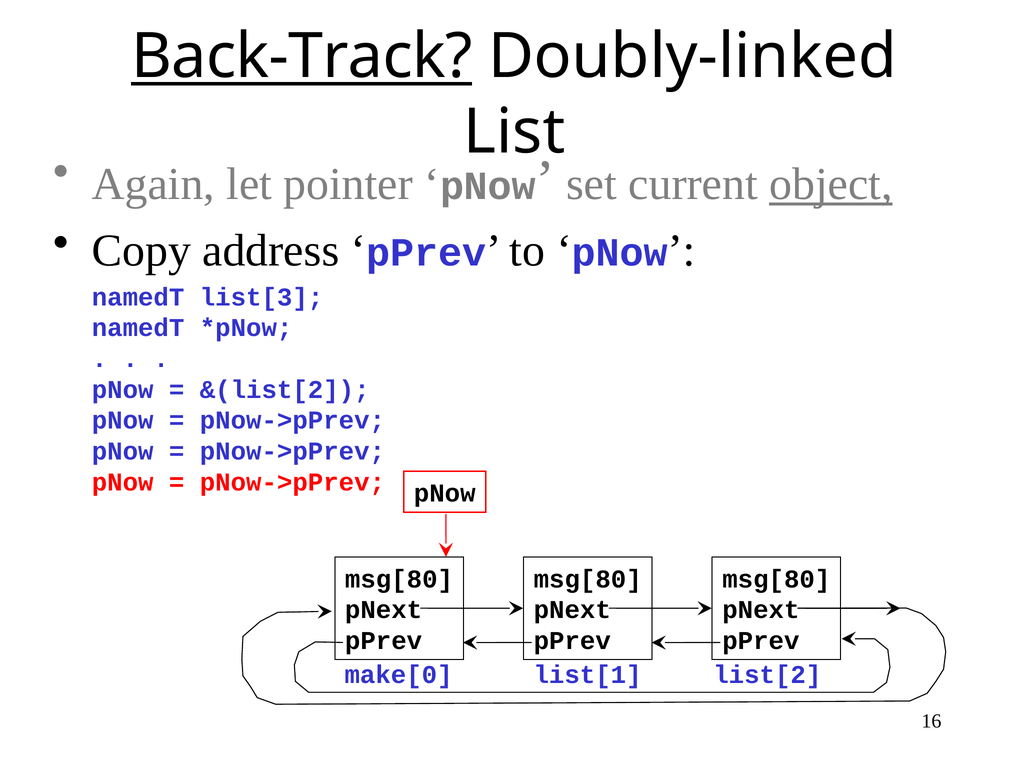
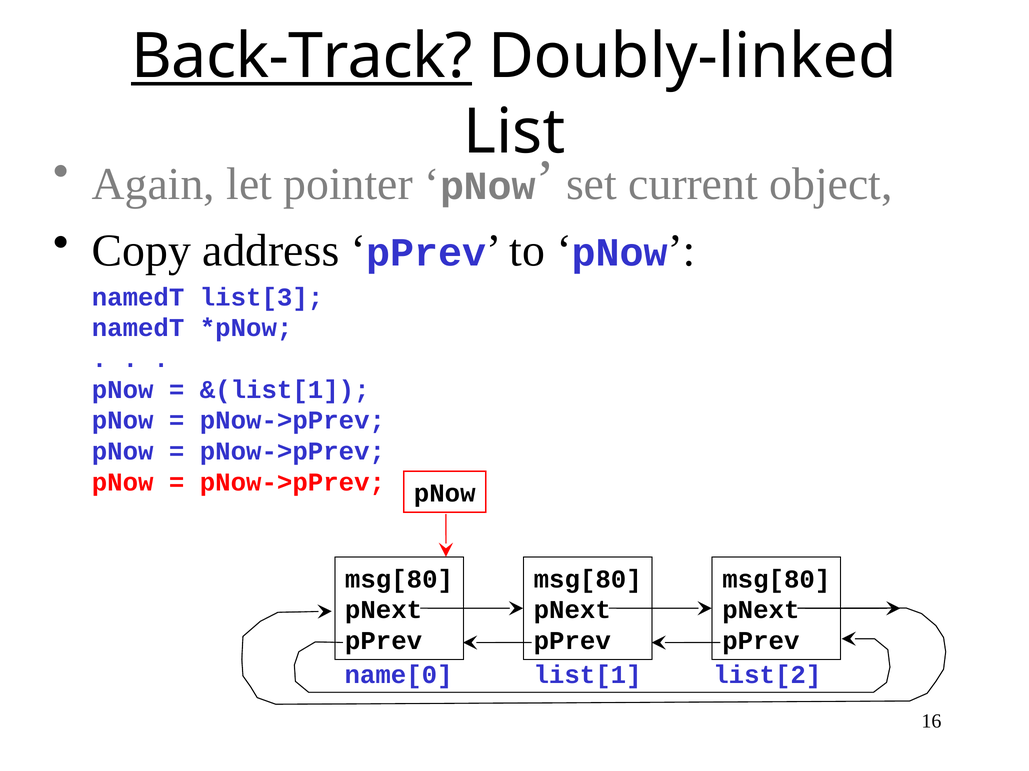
object underline: present -> none
&(list[2: &(list[2 -> &(list[1
make[0: make[0 -> name[0
